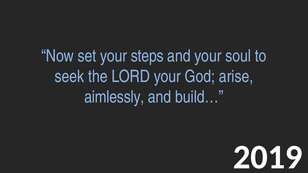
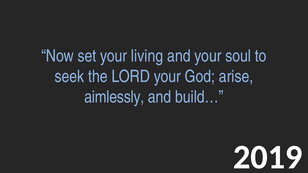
steps: steps -> living
